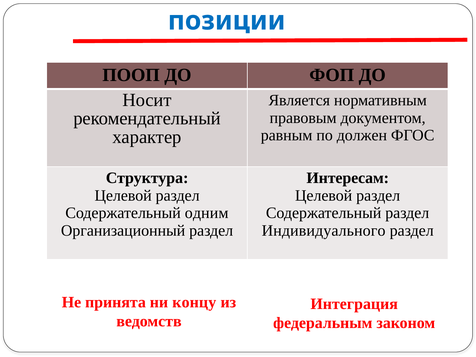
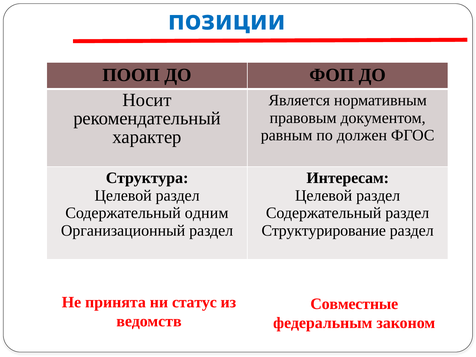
Индивидуального: Индивидуального -> Структурирование
концу: концу -> статус
Интеграция: Интеграция -> Совместные
